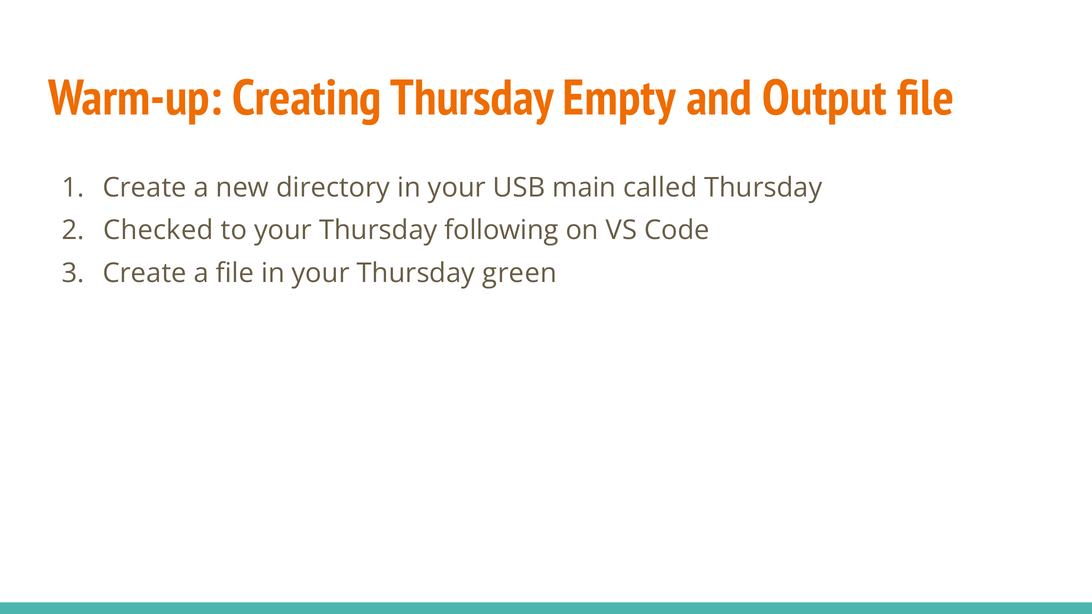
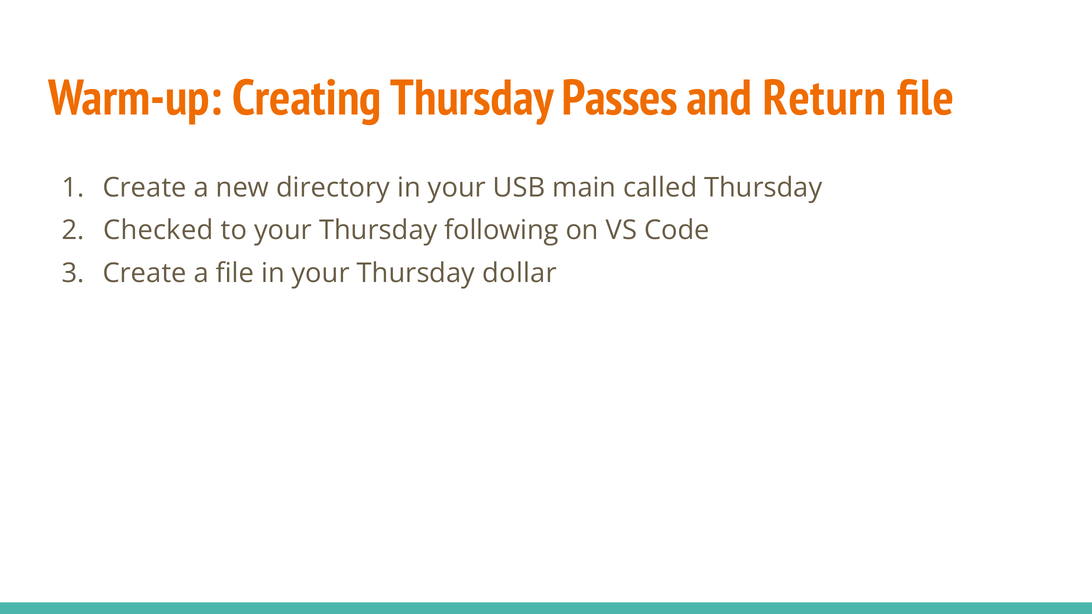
Empty: Empty -> Passes
Output: Output -> Return
green: green -> dollar
